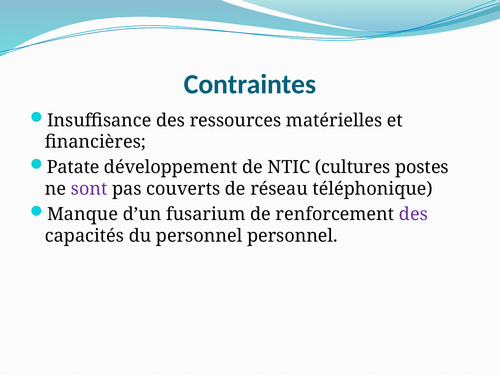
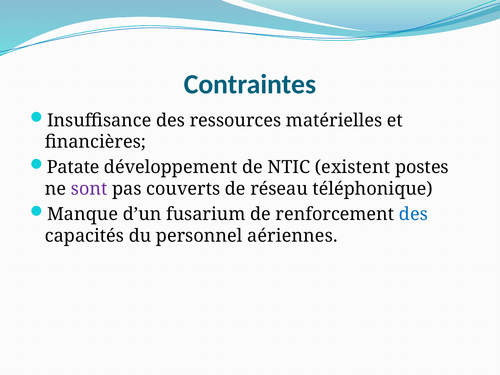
cultures: cultures -> existent
des at (413, 214) colour: purple -> blue
personnel personnel: personnel -> aériennes
